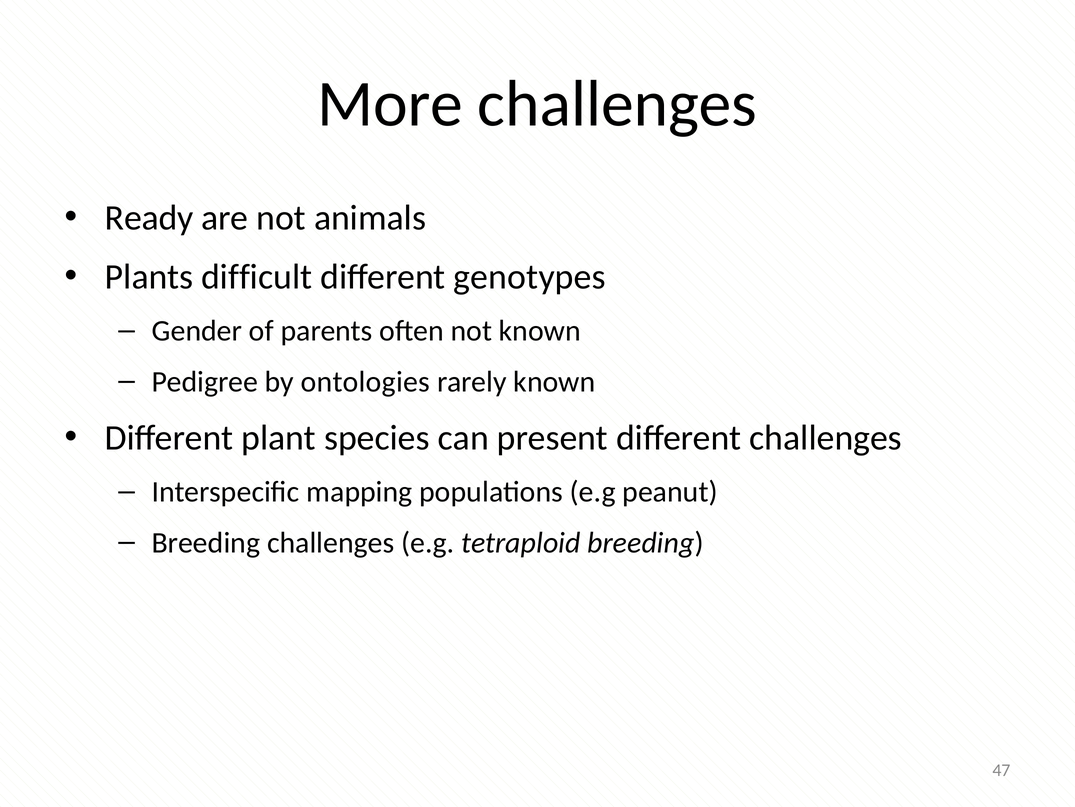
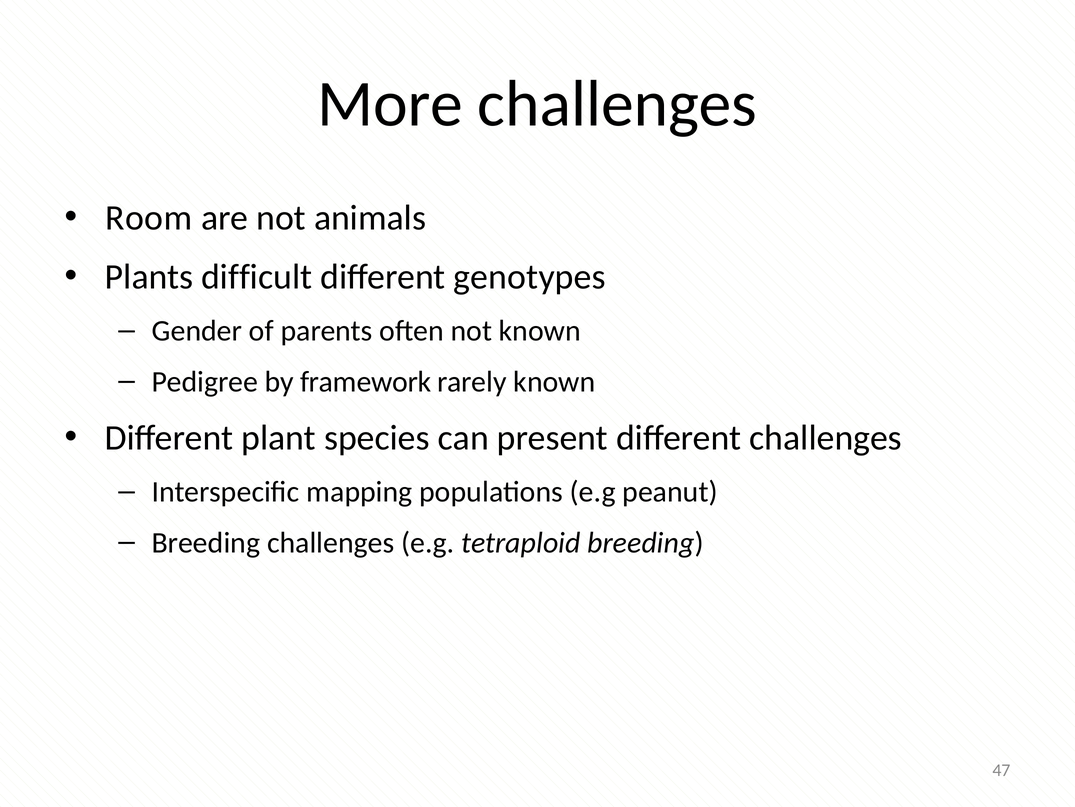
Ready: Ready -> Room
ontologies: ontologies -> framework
